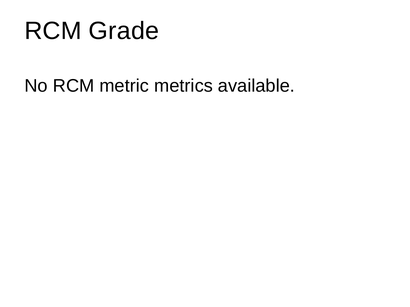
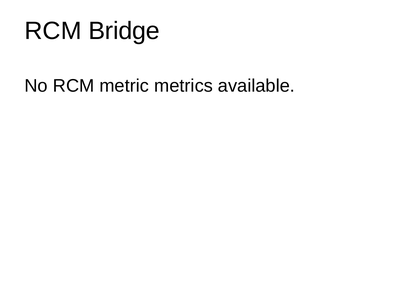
Grade: Grade -> Bridge
